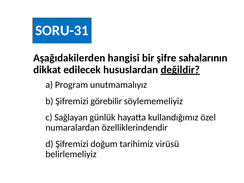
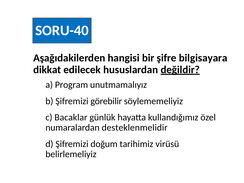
SORU-31: SORU-31 -> SORU-40
sahalarının: sahalarının -> bilgisayara
Sağlayan: Sağlayan -> Bacaklar
özelliklerindendir: özelliklerindendir -> desteklenmelidir
